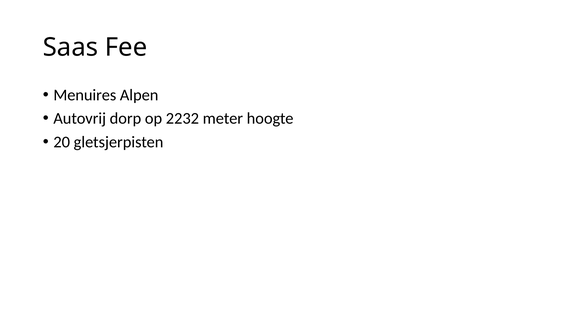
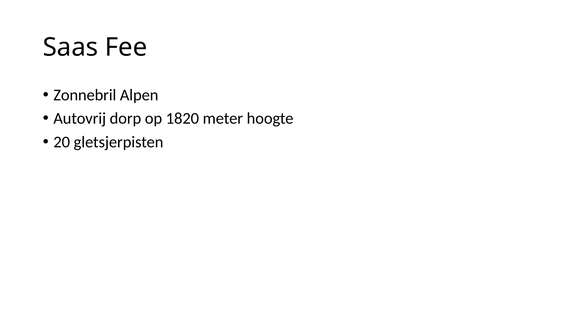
Menuires: Menuires -> Zonnebril
2232: 2232 -> 1820
